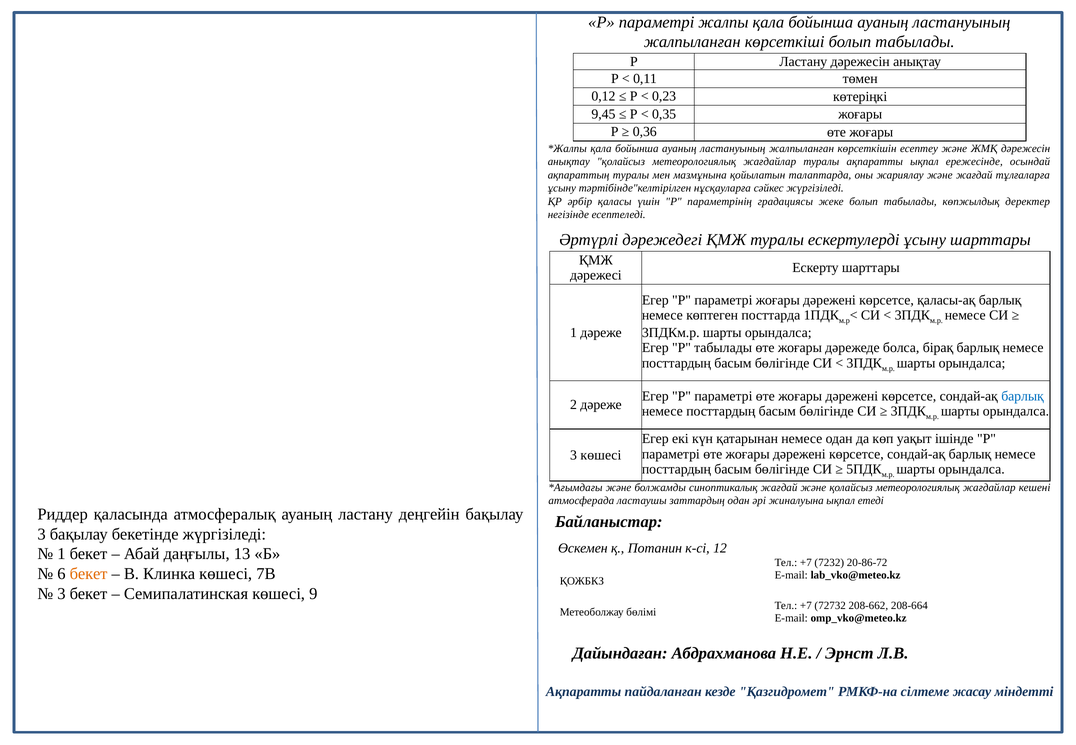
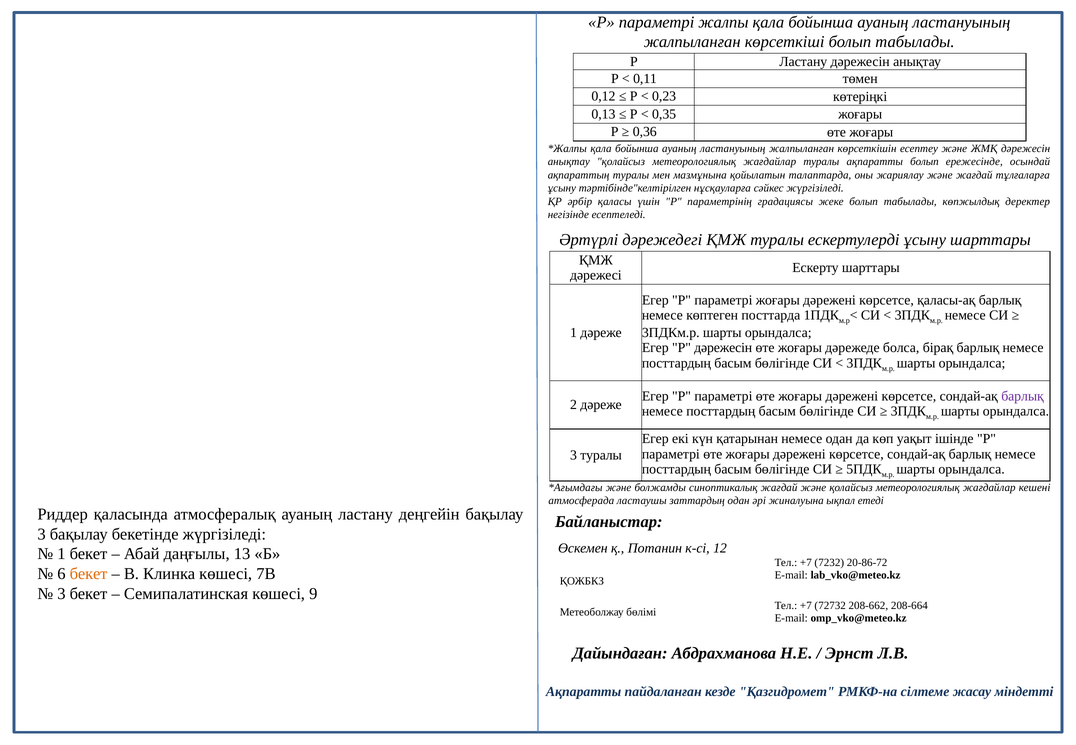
9,45: 9,45 -> 0,13
ақпаратты ықпал: ықпал -> болып
P табылады: табылады -> дәрежесін
барлық at (1023, 396) colour: blue -> purple
3 көшесі: көшесі -> туралы
